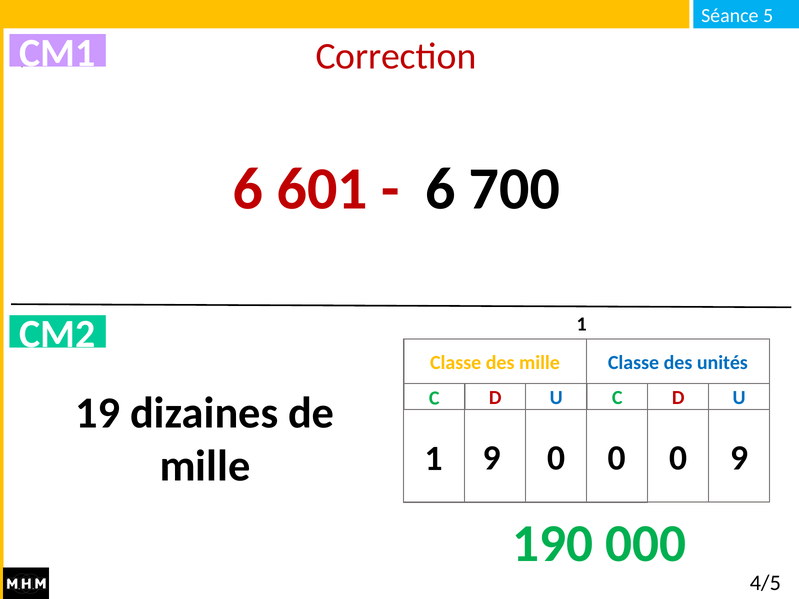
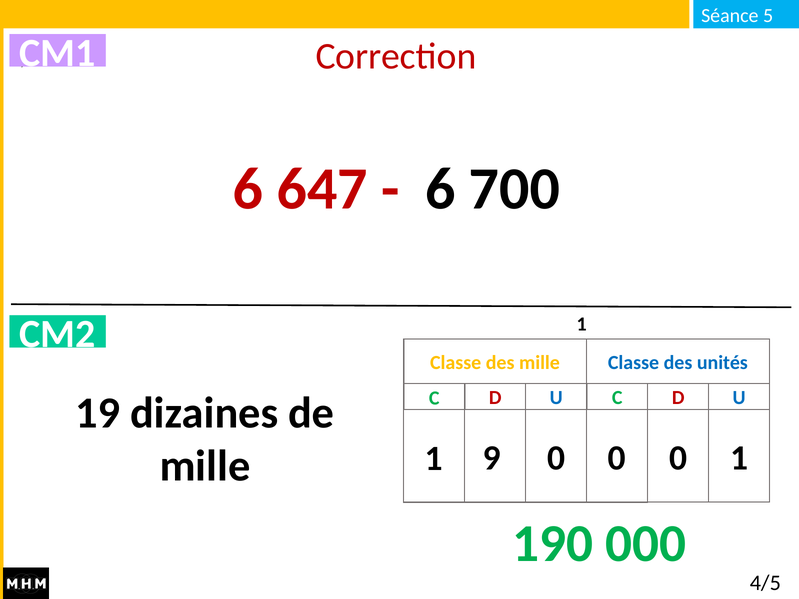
601: 601 -> 647
0 9: 9 -> 1
